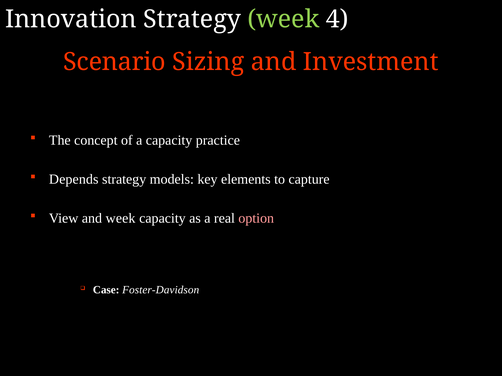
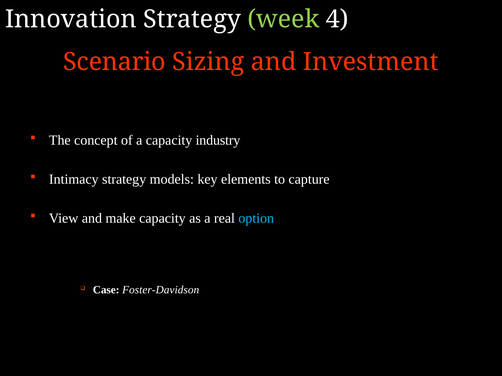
practice: practice -> industry
Depends: Depends -> Intimacy
and week: week -> make
option colour: pink -> light blue
